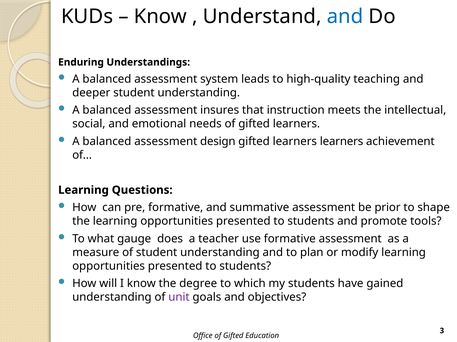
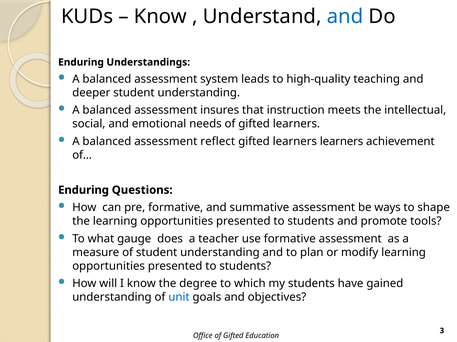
design: design -> reflect
Learning at (83, 190): Learning -> Enduring
prior: prior -> ways
unit colour: purple -> blue
